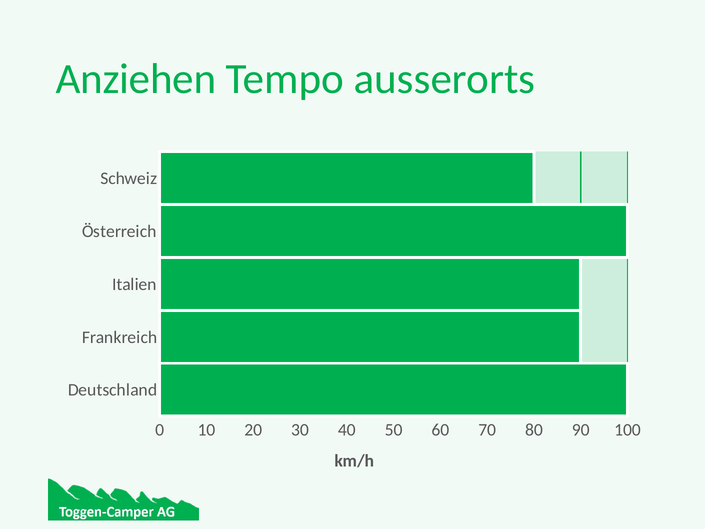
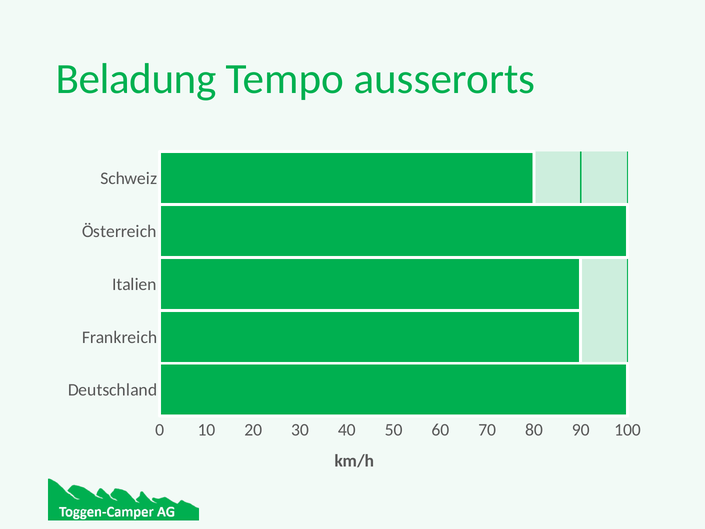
Anziehen: Anziehen -> Beladung
